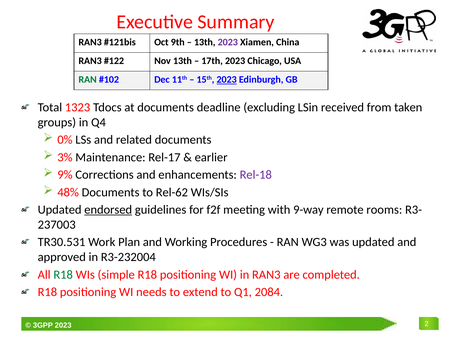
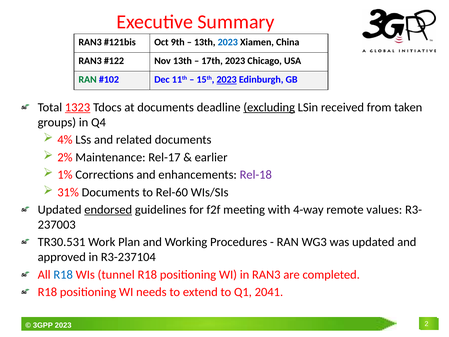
2023 at (228, 42) colour: purple -> blue
1323 underline: none -> present
excluding underline: none -> present
0%: 0% -> 4%
3%: 3% -> 2%
9%: 9% -> 1%
48%: 48% -> 31%
Rel-62: Rel-62 -> Rel-60
9-way: 9-way -> 4-way
rooms: rooms -> values
R3-232004: R3-232004 -> R3-237104
R18 at (63, 274) colour: green -> blue
simple: simple -> tunnel
2084: 2084 -> 2041
